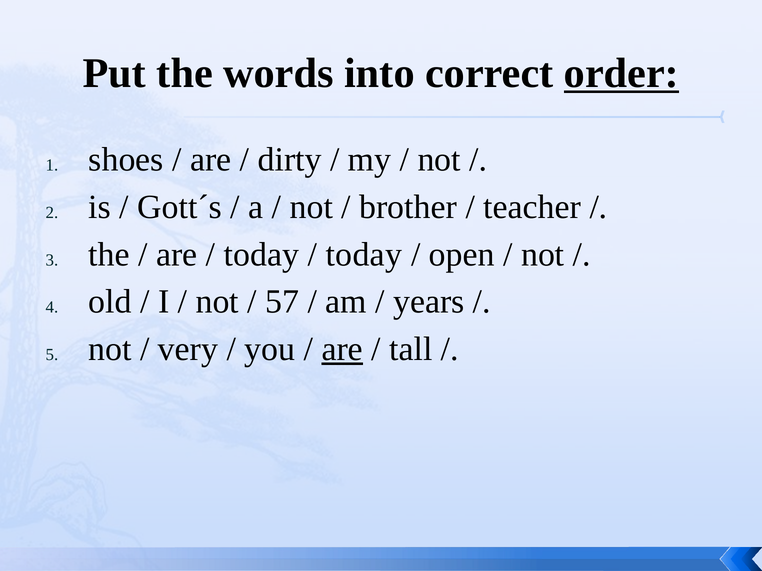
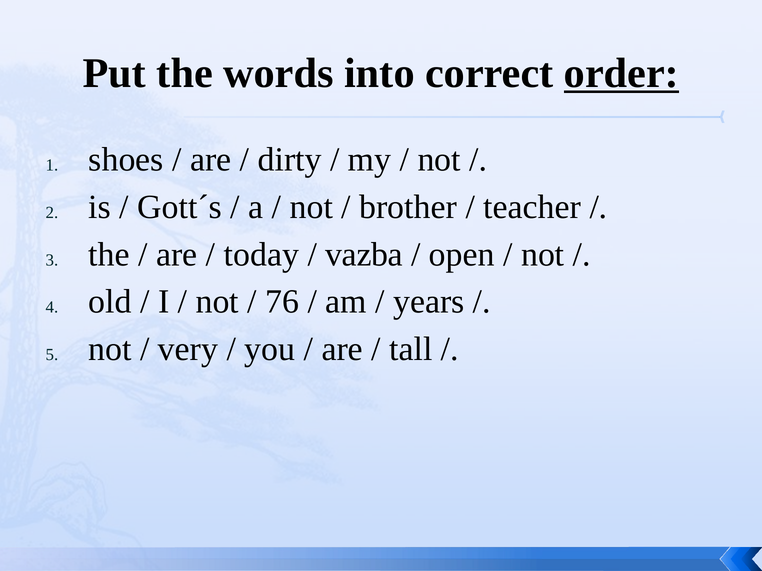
today at (364, 255): today -> vazba
57: 57 -> 76
are at (342, 350) underline: present -> none
